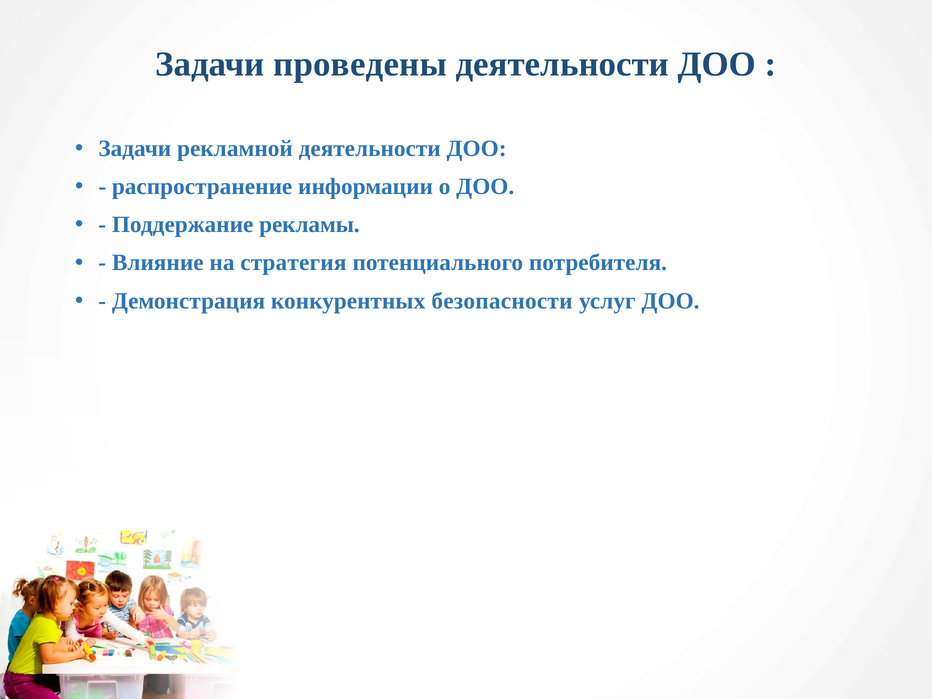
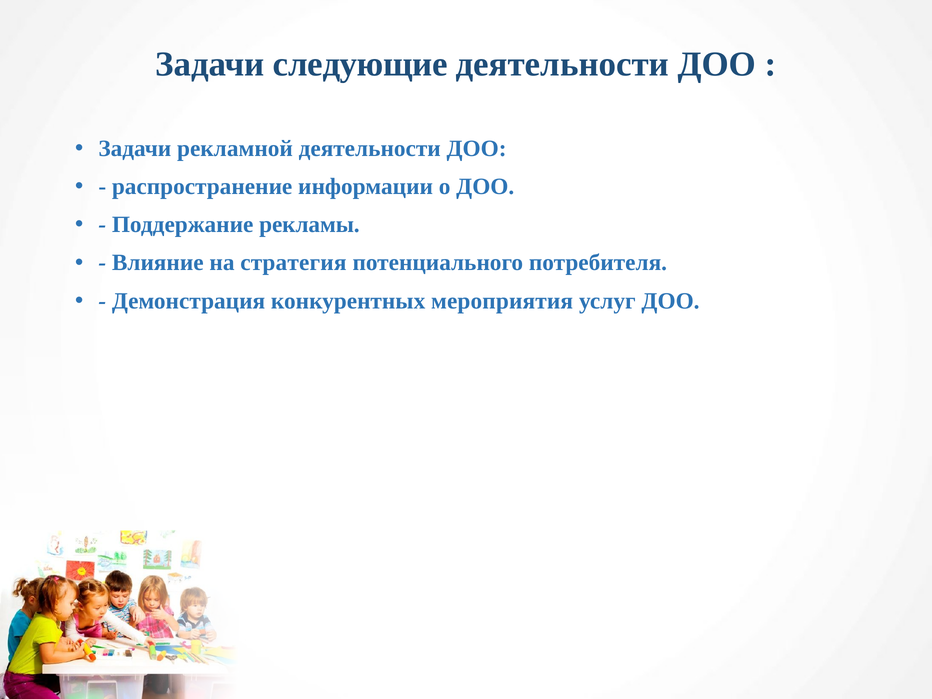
проведены: проведены -> следующие
безопасности: безопасности -> мероприятия
